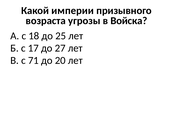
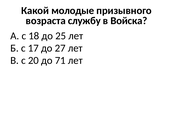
империи: империи -> молодые
угрозы: угрозы -> службу
71: 71 -> 20
20: 20 -> 71
